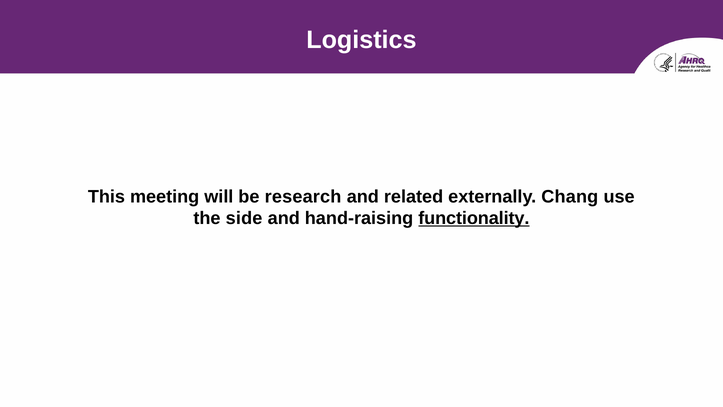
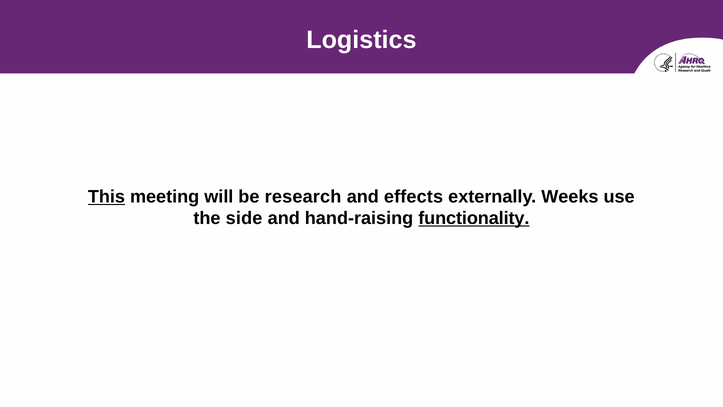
This underline: none -> present
related: related -> effects
Chang: Chang -> Weeks
